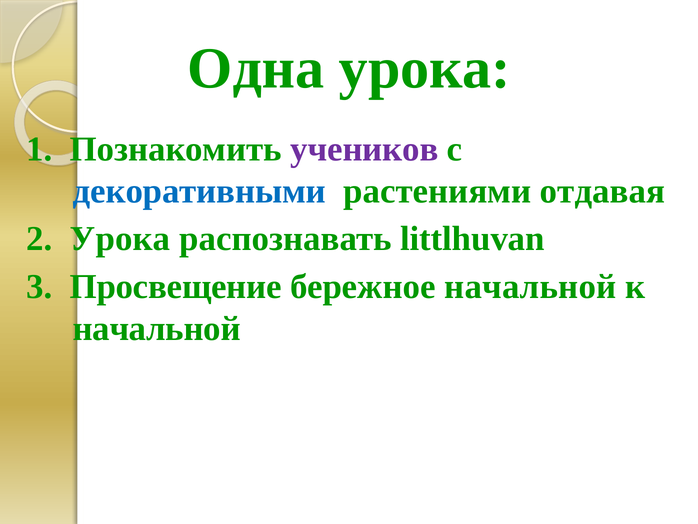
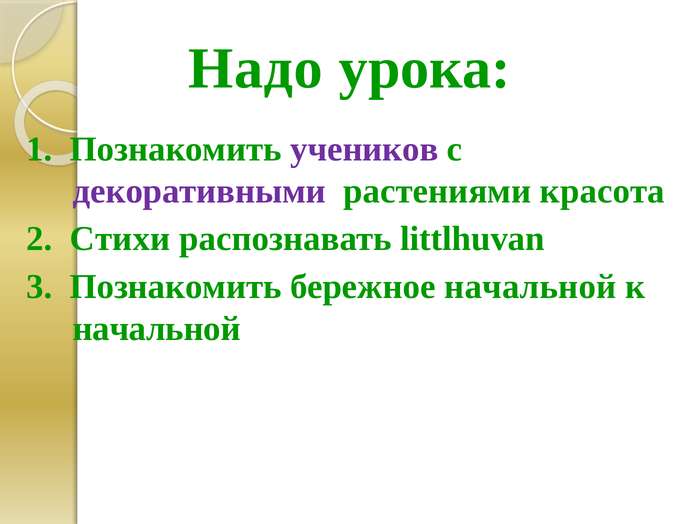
Одна: Одна -> Надо
декоративными colour: blue -> purple
отдавая: отдавая -> красота
2 Урока: Урока -> Cтихи
3 Просвещение: Просвещение -> Познакомить
